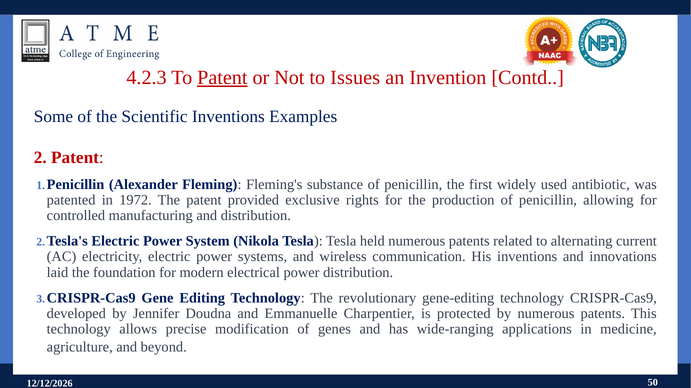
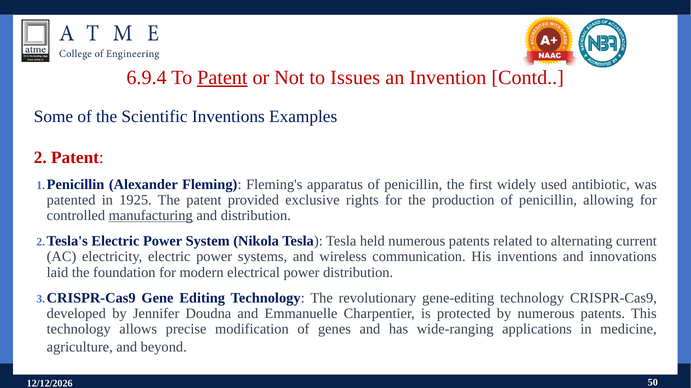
4.2.3: 4.2.3 -> 6.9.4
substance: substance -> apparatus
1972: 1972 -> 1925
manufacturing underline: none -> present
